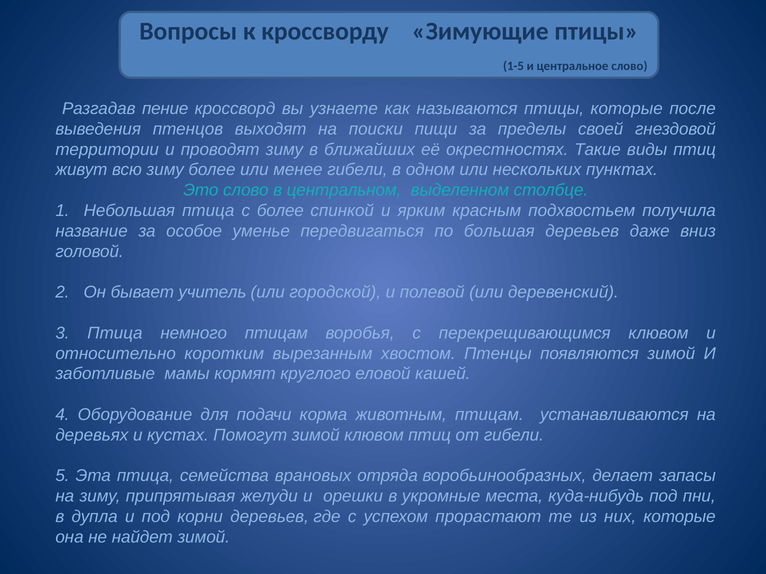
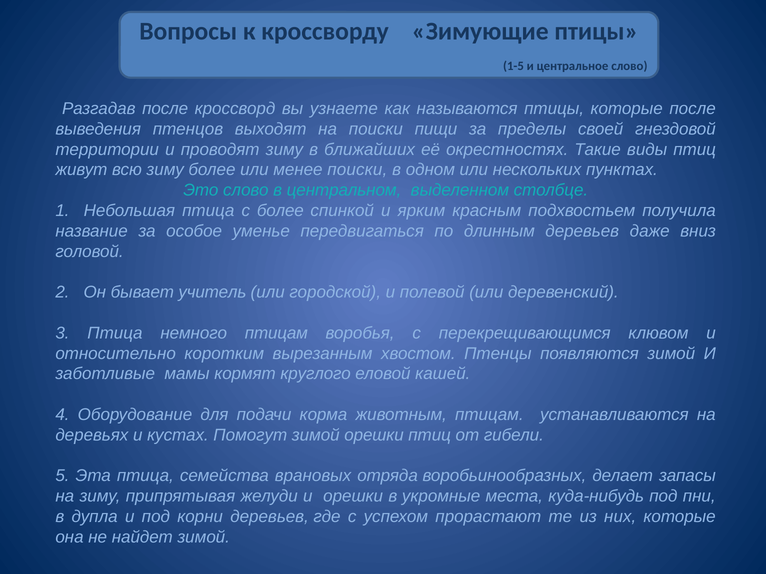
Разгадав пение: пение -> после
менее гибели: гибели -> поиски
большая: большая -> длинным
зимой клювом: клювом -> орешки
